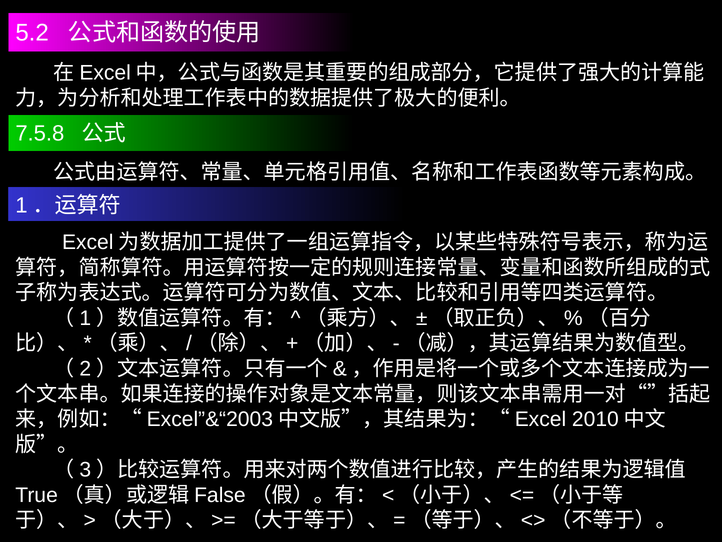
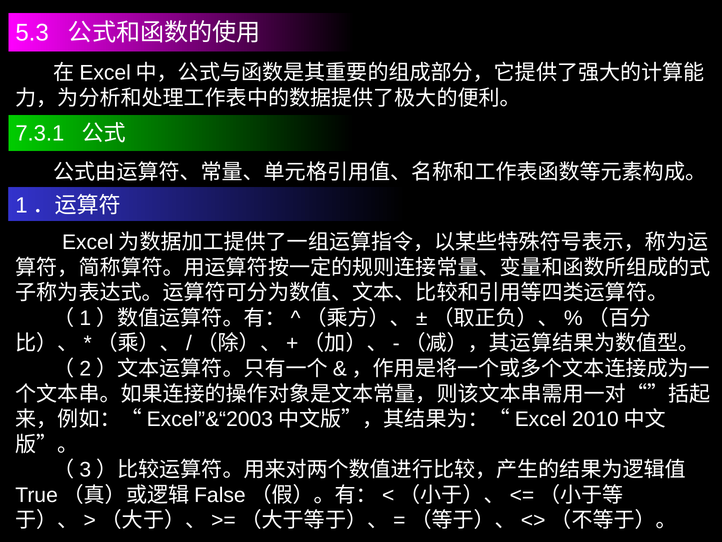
5.2: 5.2 -> 5.3
7.5.8: 7.5.8 -> 7.3.1
